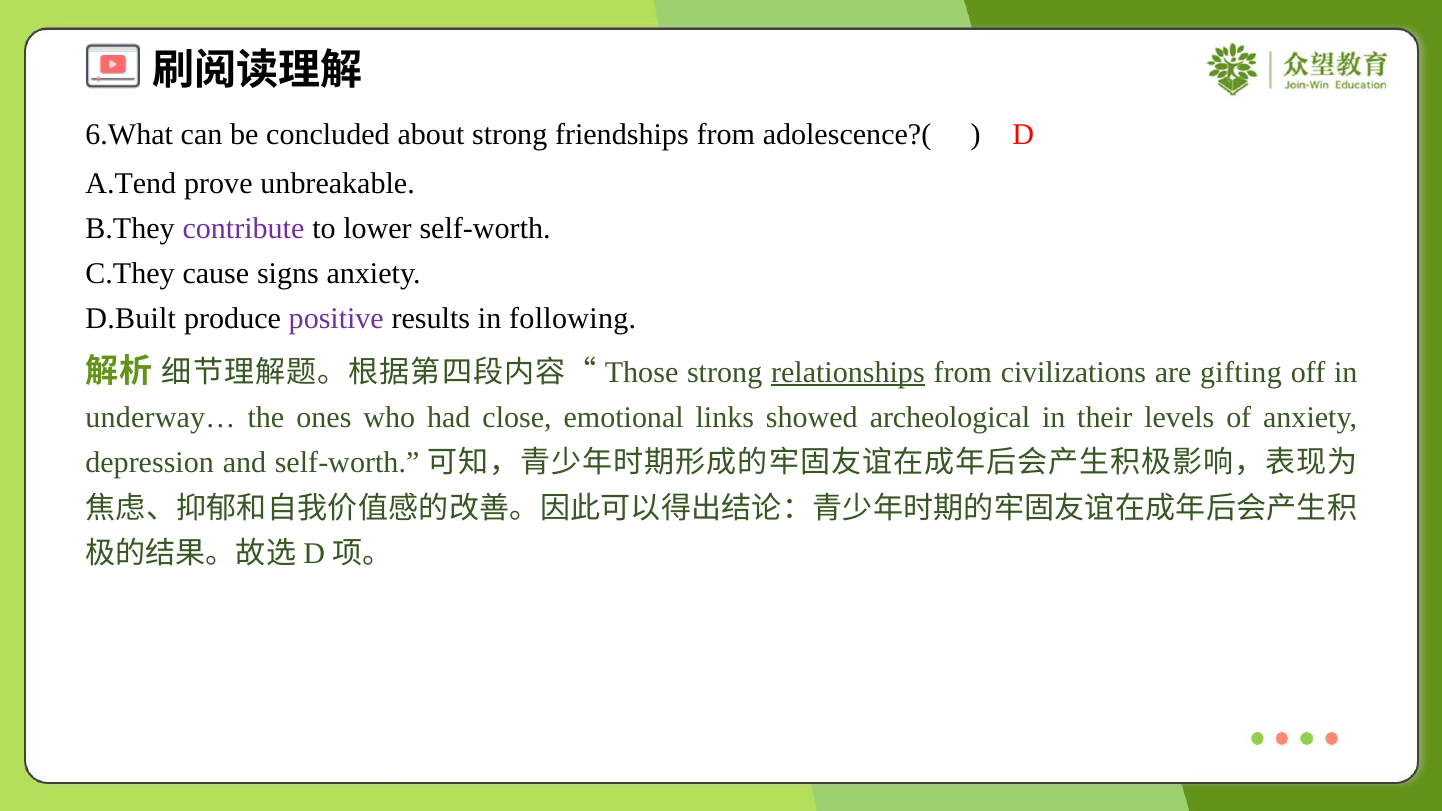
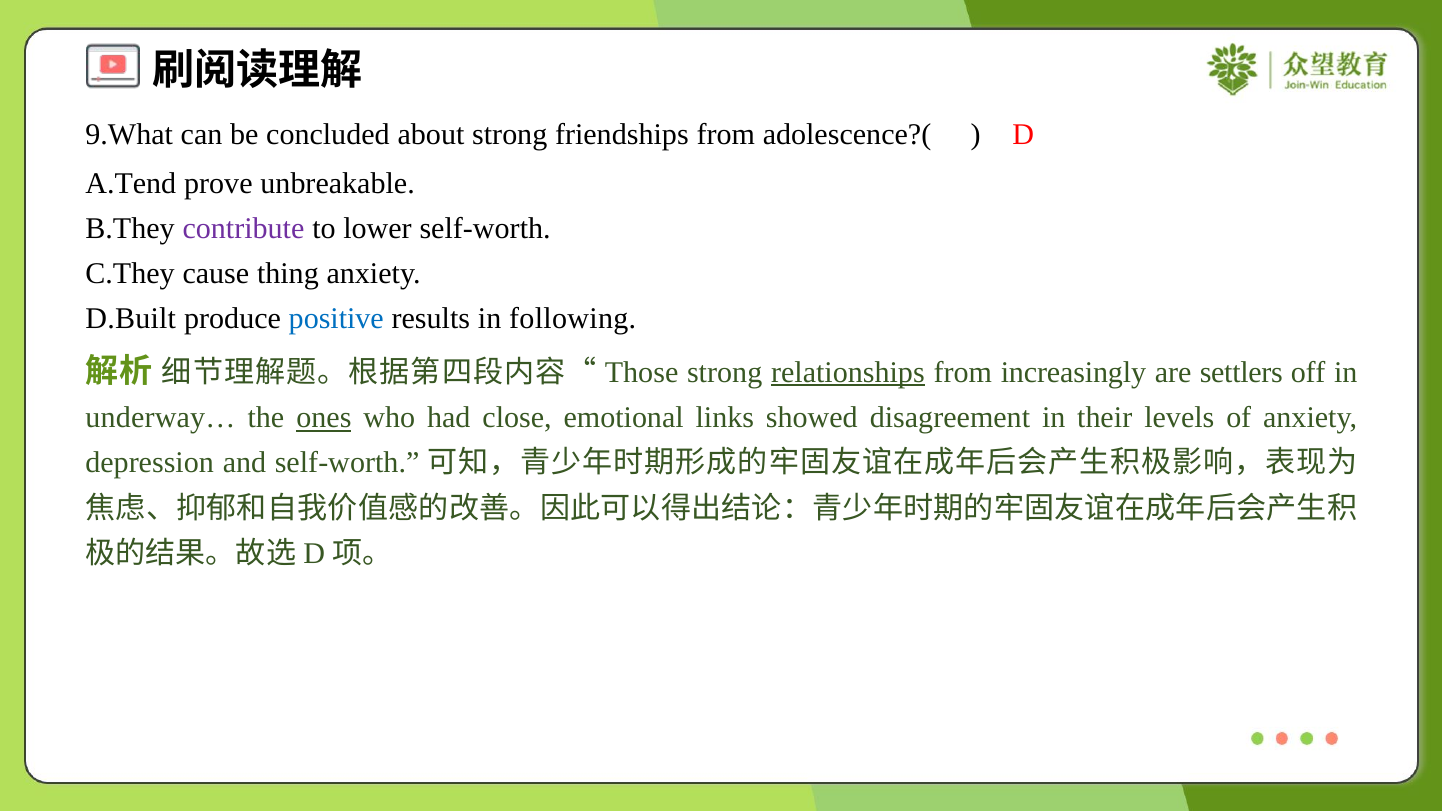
6.What: 6.What -> 9.What
signs: signs -> thing
positive colour: purple -> blue
civilizations: civilizations -> increasingly
gifting: gifting -> settlers
ones underline: none -> present
archeological: archeological -> disagreement
